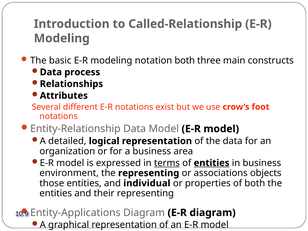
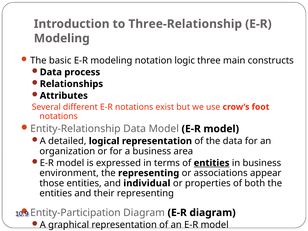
Called-Relationship: Called-Relationship -> Three-Relationship
notation both: both -> logic
terms underline: present -> none
objects: objects -> appear
Entity-Applications: Entity-Applications -> Entity-Participation
